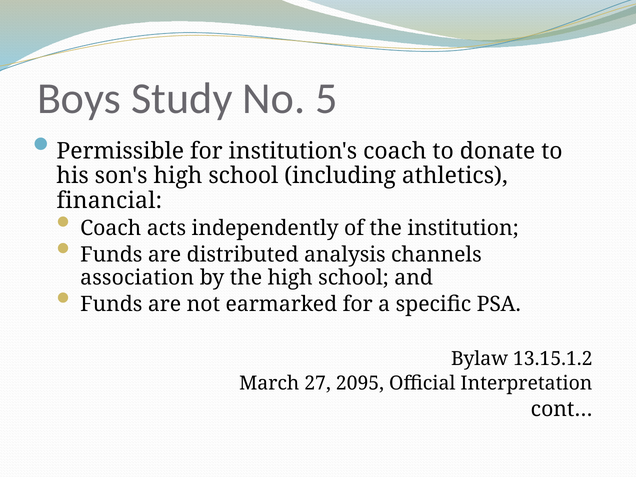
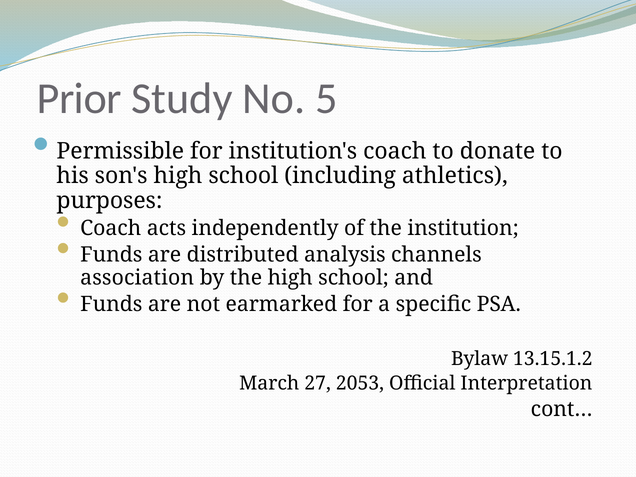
Boys: Boys -> Prior
financial: financial -> purposes
2095: 2095 -> 2053
